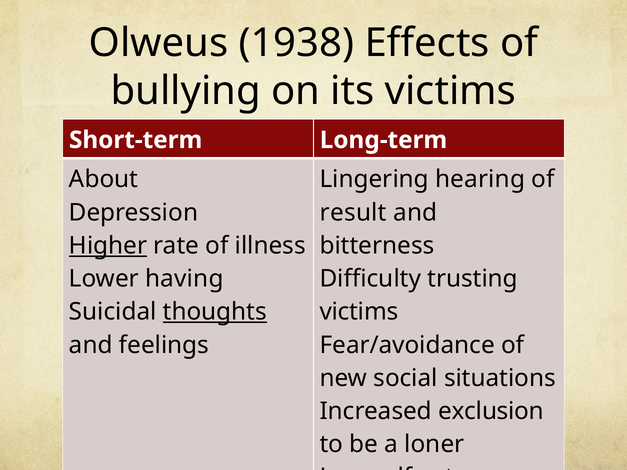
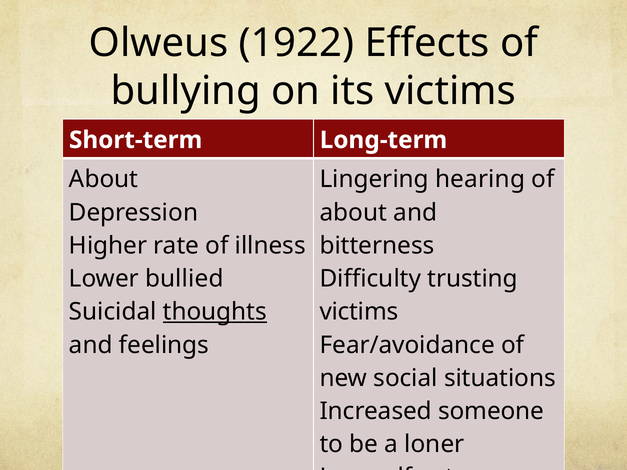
1938: 1938 -> 1922
result at (353, 213): result -> about
Higher underline: present -> none
having: having -> bullied
exclusion: exclusion -> someone
